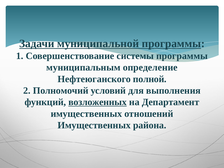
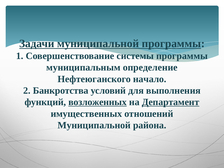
полной: полной -> начало
Полномочий: Полномочий -> Банкротства
Департамент underline: none -> present
Имущественных at (94, 125): Имущественных -> Муниципальной
